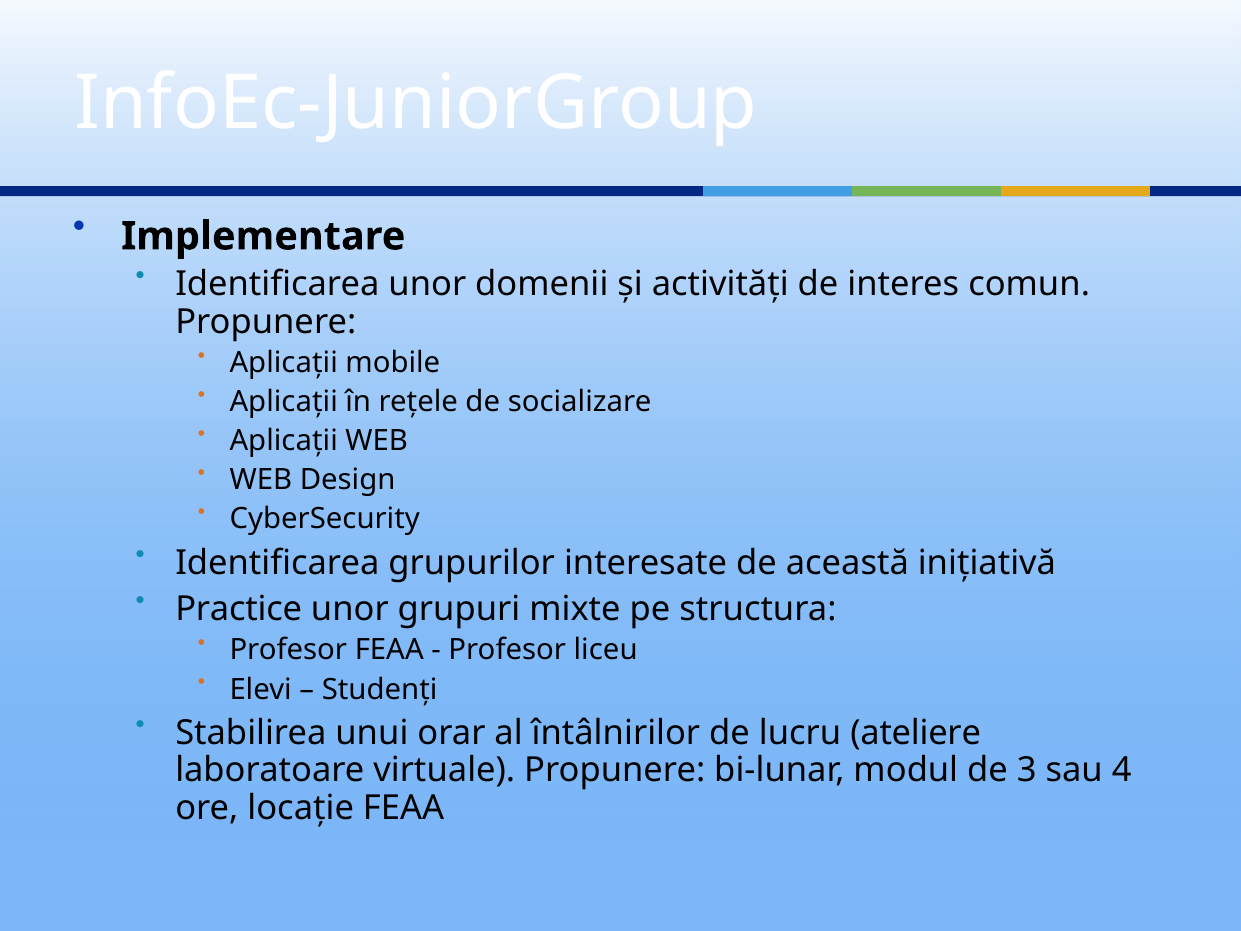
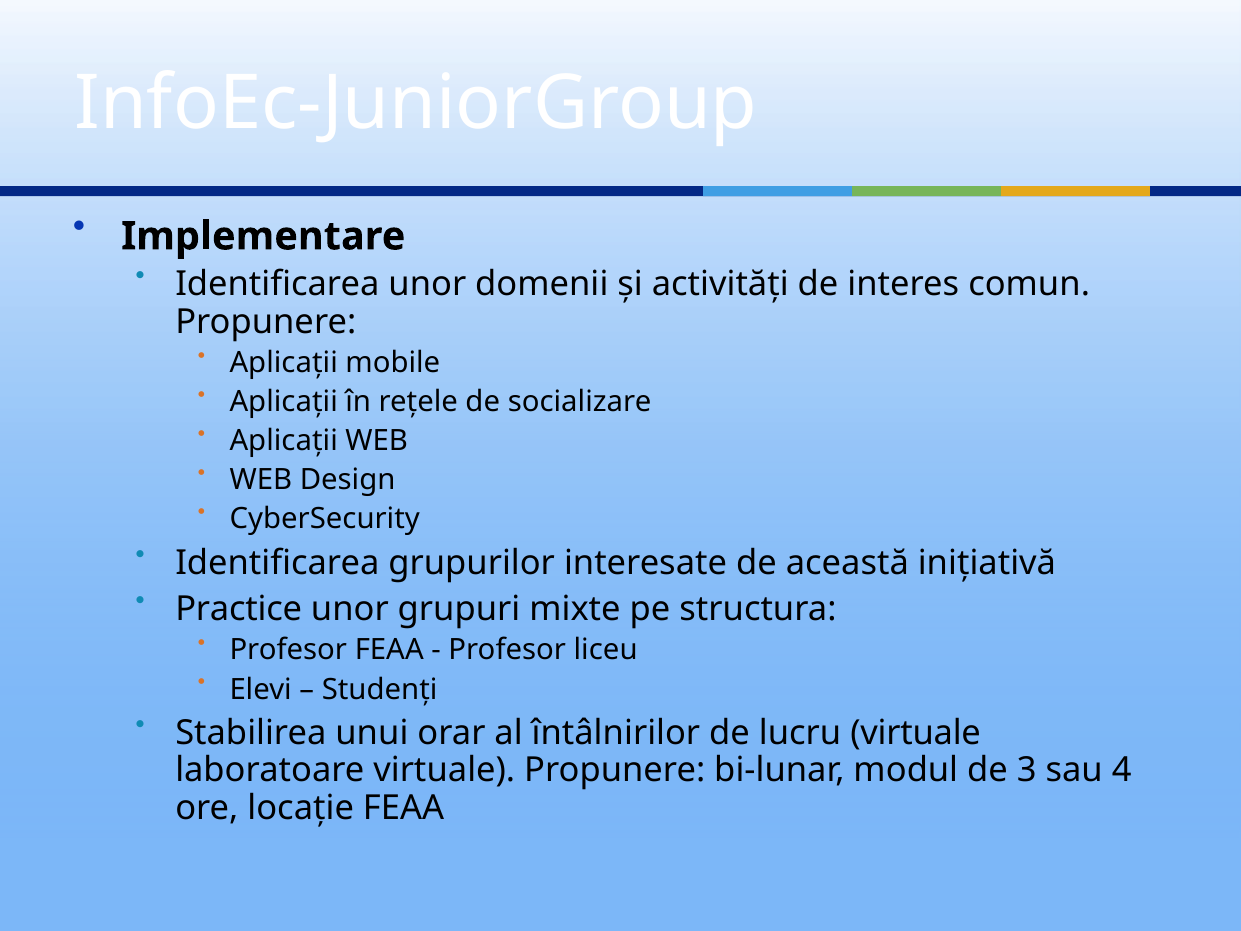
lucru ateliere: ateliere -> virtuale
